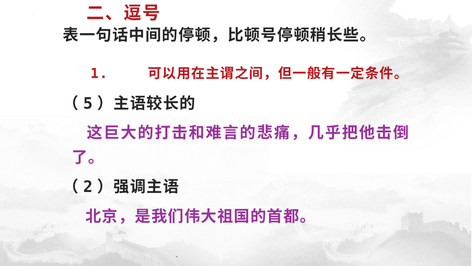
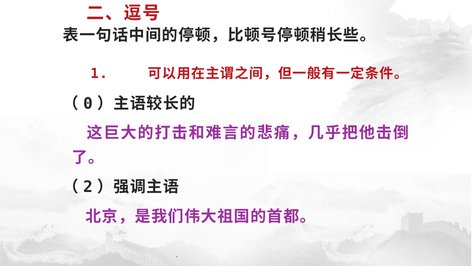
5: 5 -> 0
